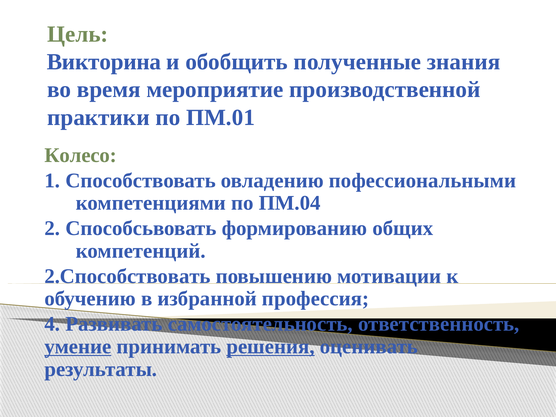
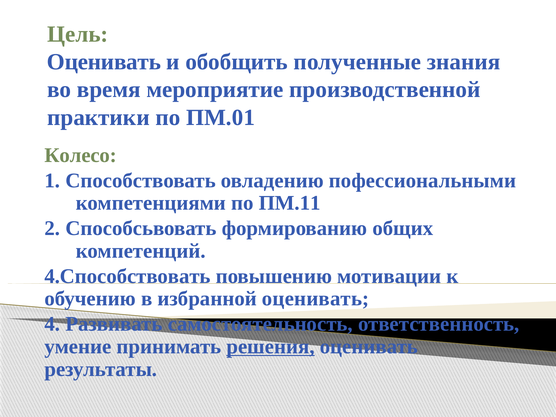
Викторина at (104, 62): Викторина -> Оценивать
ПМ.04: ПМ.04 -> ПМ.11
2.Способствовать: 2.Способствовать -> 4.Способствовать
избранной профессия: профессия -> оценивать
умение underline: present -> none
